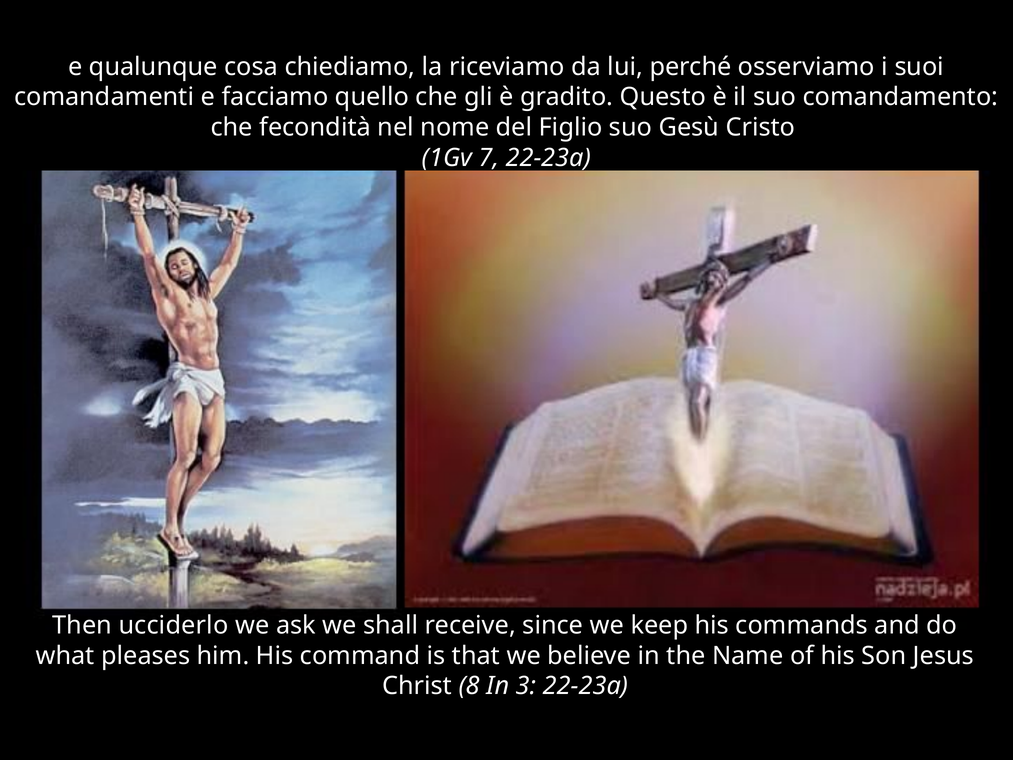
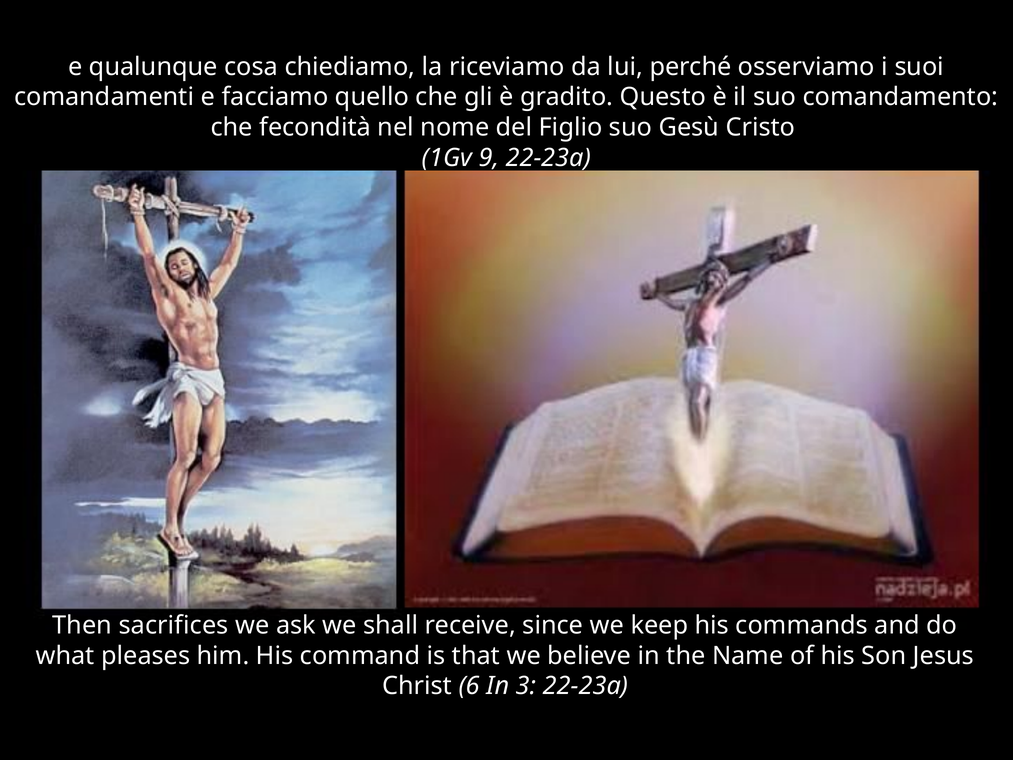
7: 7 -> 9
ucciderlo: ucciderlo -> sacrifices
8: 8 -> 6
